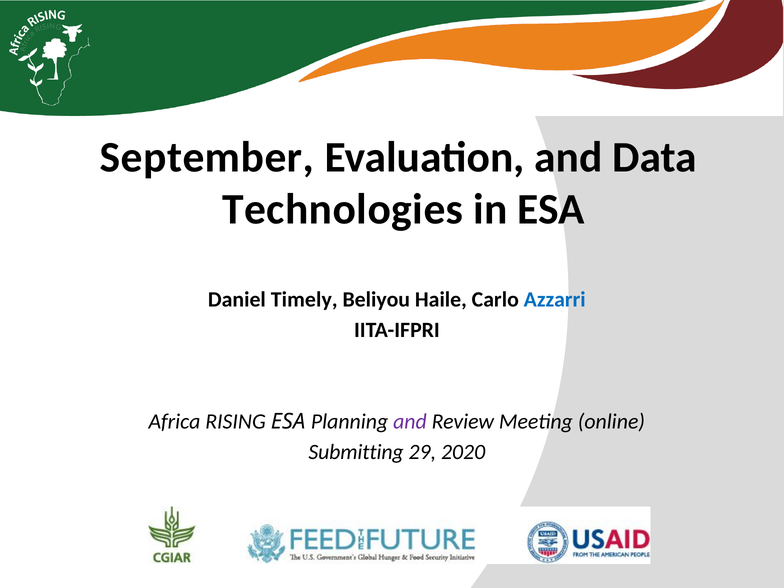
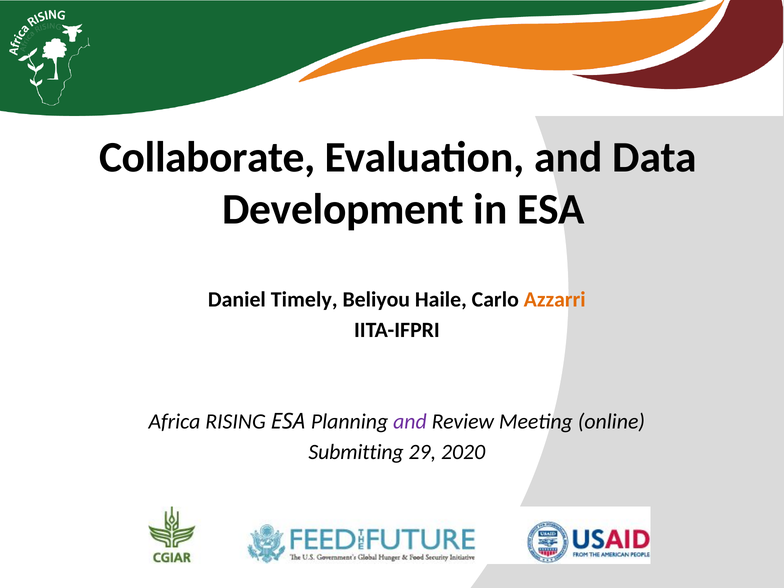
September: September -> Collaborate
Technologies: Technologies -> Development
Azzarri colour: blue -> orange
